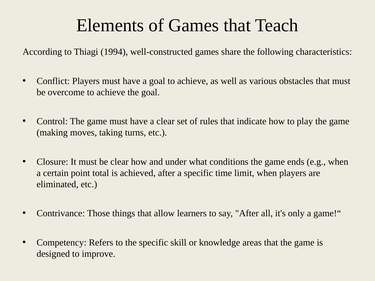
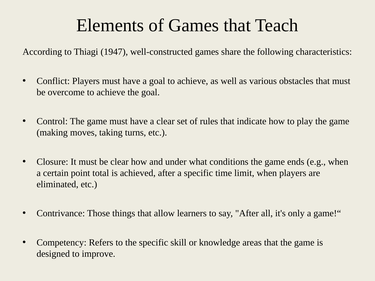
1994: 1994 -> 1947
